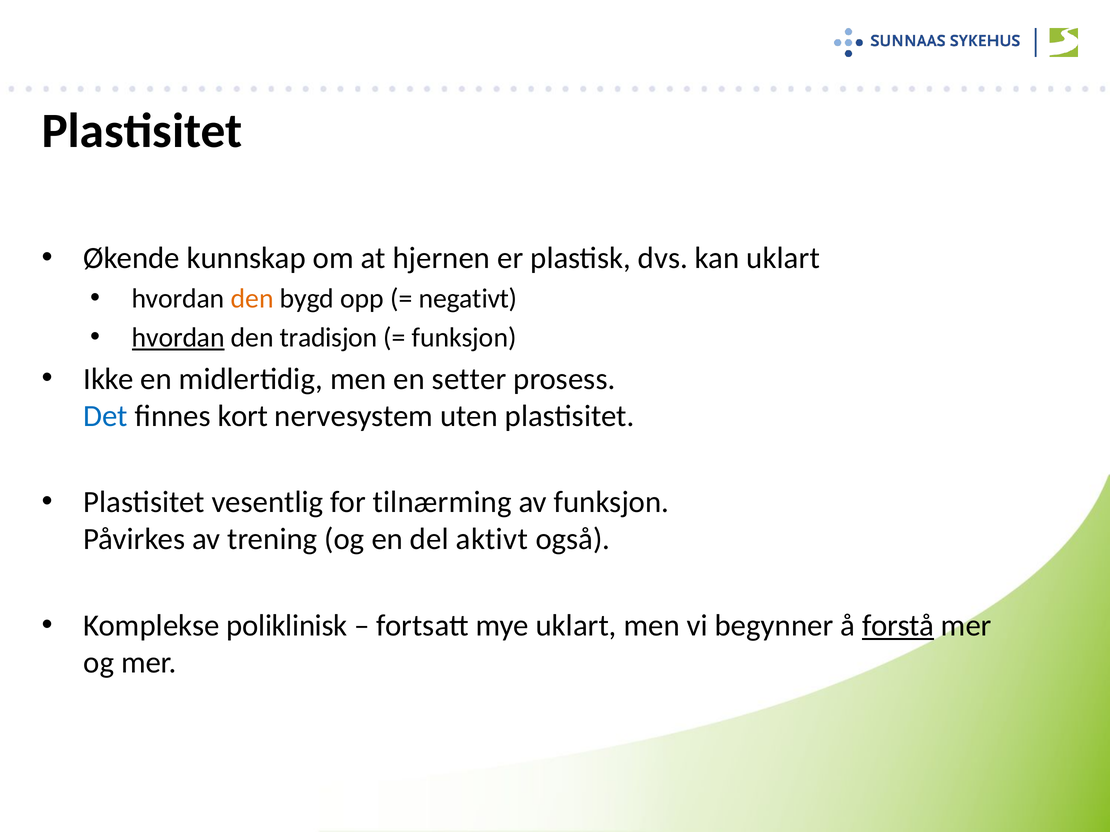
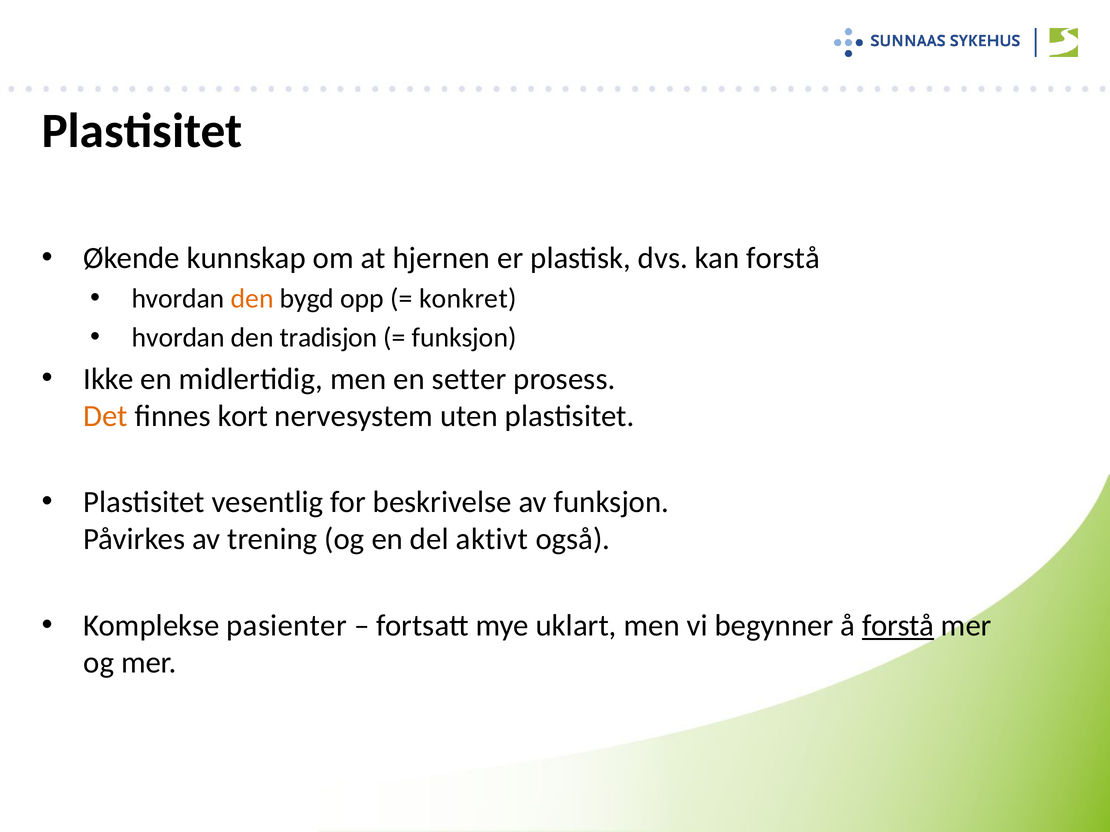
kan uklart: uklart -> forstå
negativt: negativt -> konkret
hvordan at (178, 338) underline: present -> none
Det colour: blue -> orange
tilnærming: tilnærming -> beskrivelse
poliklinisk: poliklinisk -> pasienter
